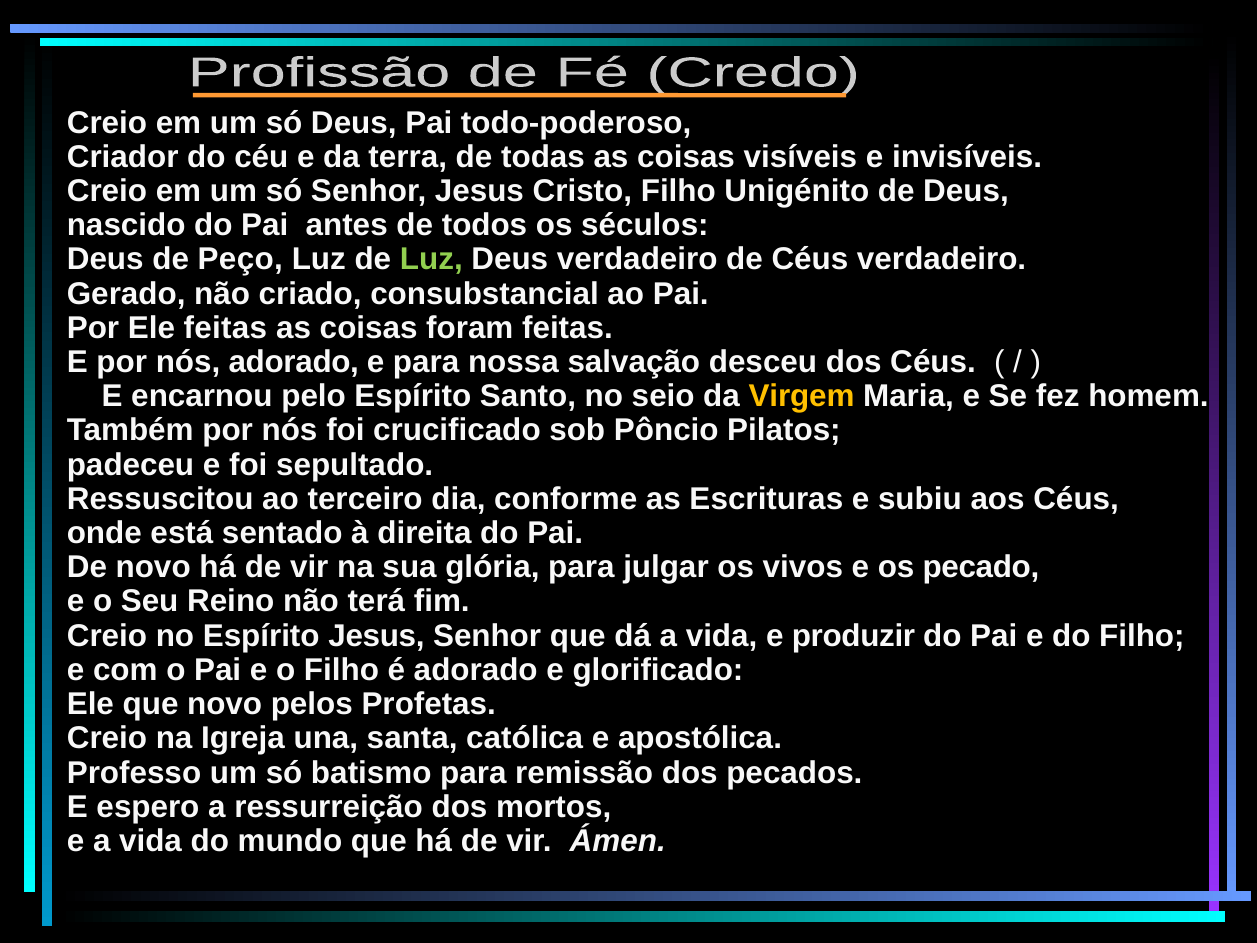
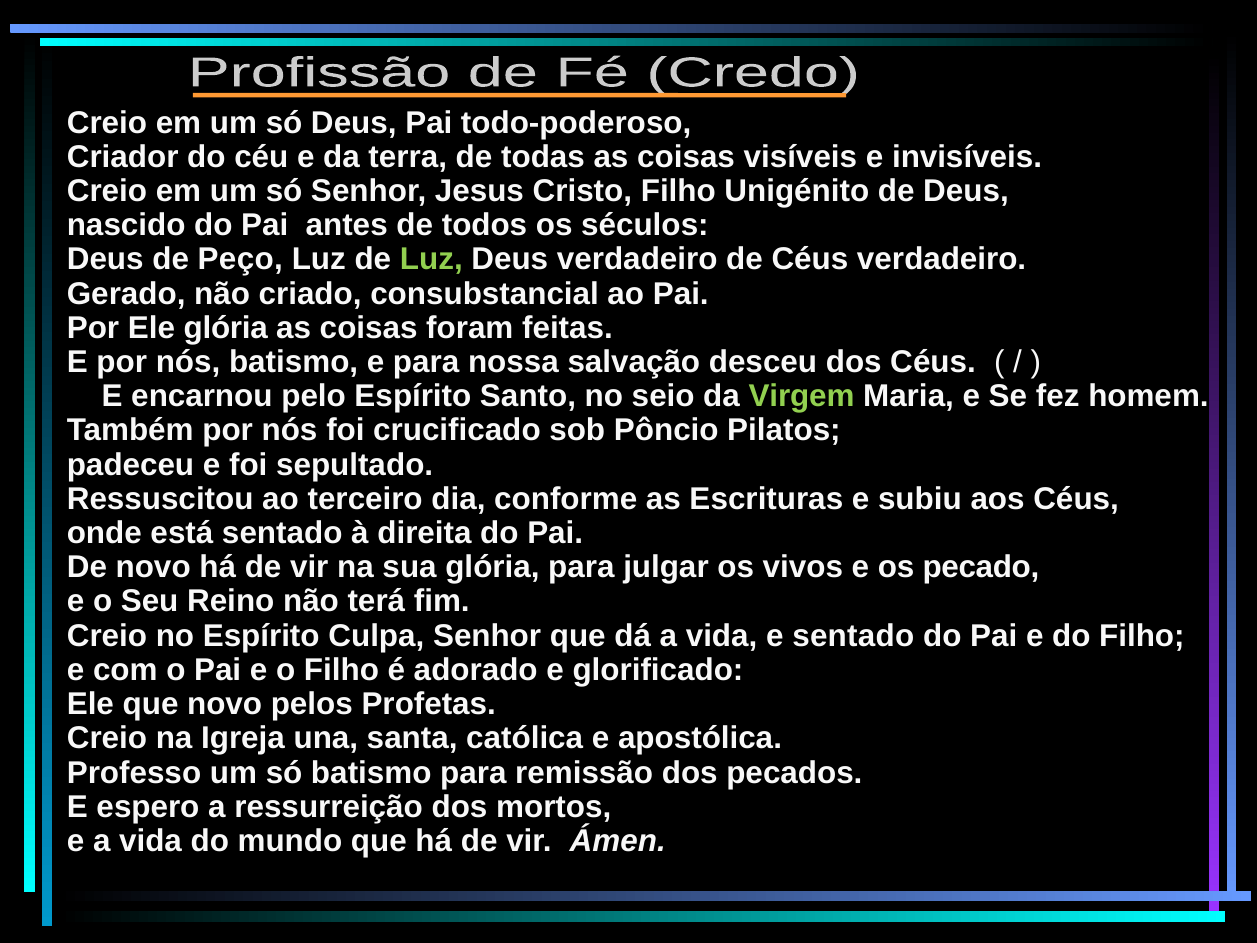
Ele feitas: feitas -> glória
nós adorado: adorado -> batismo
Virgem colour: yellow -> light green
Espírito Jesus: Jesus -> Culpa
e produzir: produzir -> sentado
